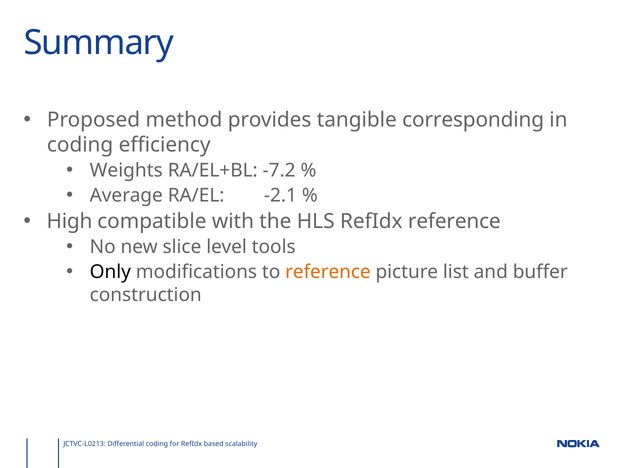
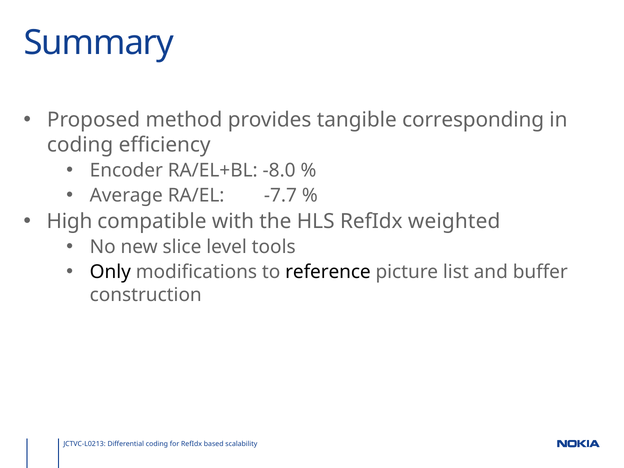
Weights: Weights -> Encoder
-7.2: -7.2 -> -8.0
-2.1: -2.1 -> -7.7
RefIdx reference: reference -> weighted
reference at (328, 272) colour: orange -> black
